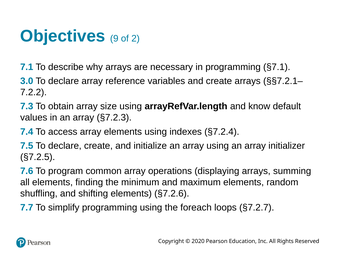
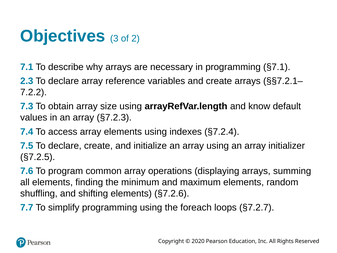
9: 9 -> 3
3.0: 3.0 -> 2.3
